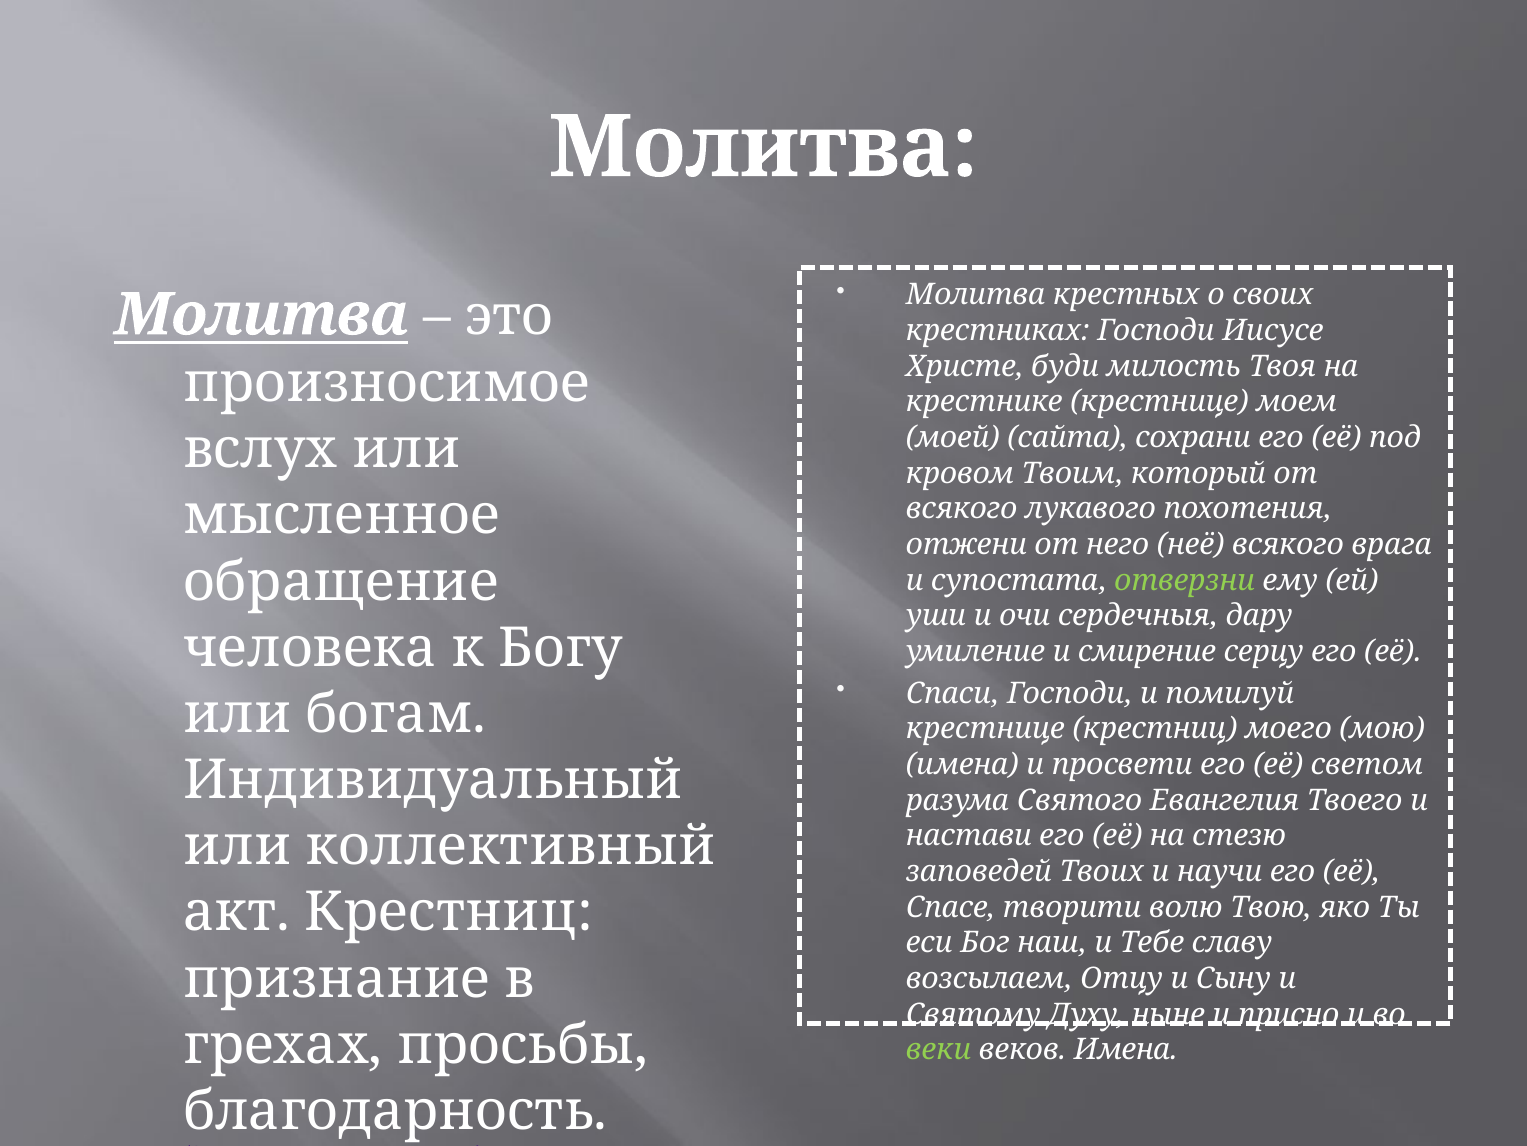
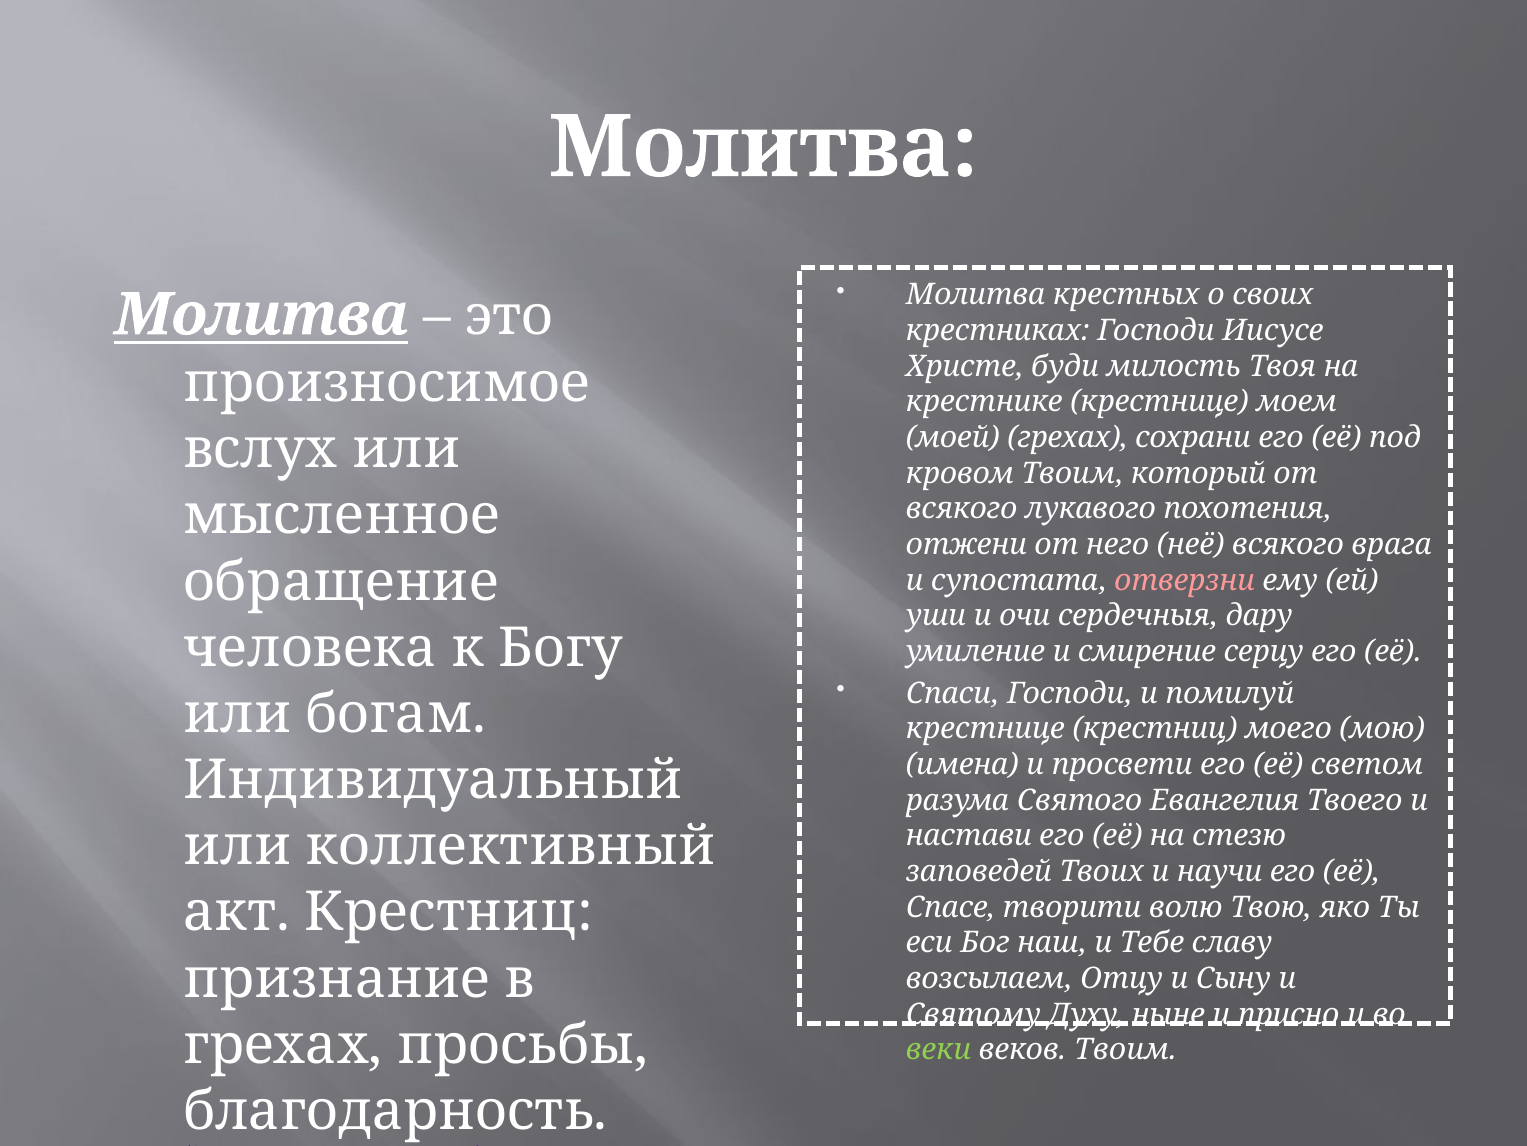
моей сайта: сайта -> грехах
отверзни colour: light green -> pink
веков Имена: Имена -> Твоим
